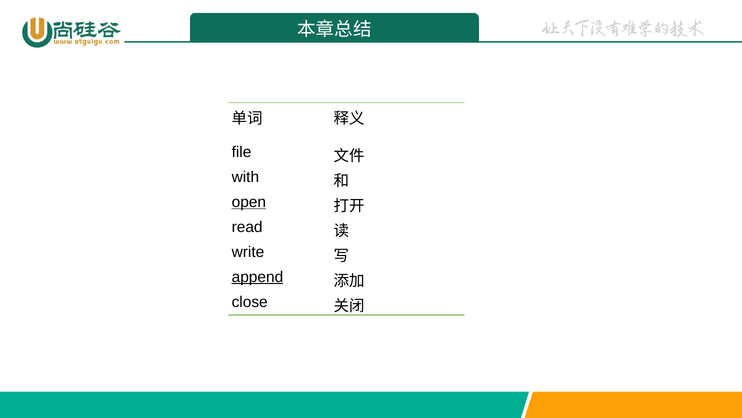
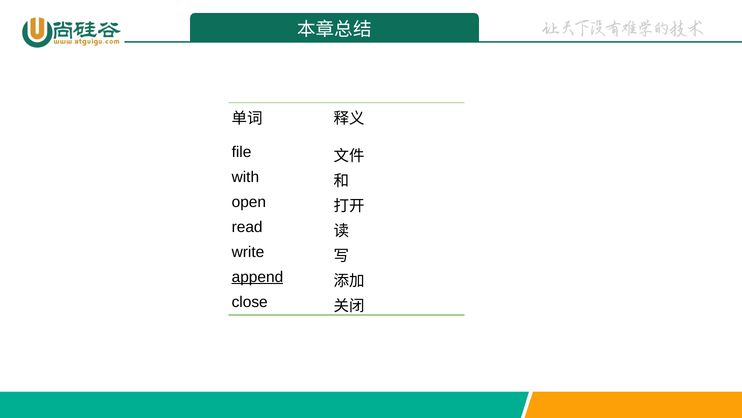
open underline: present -> none
